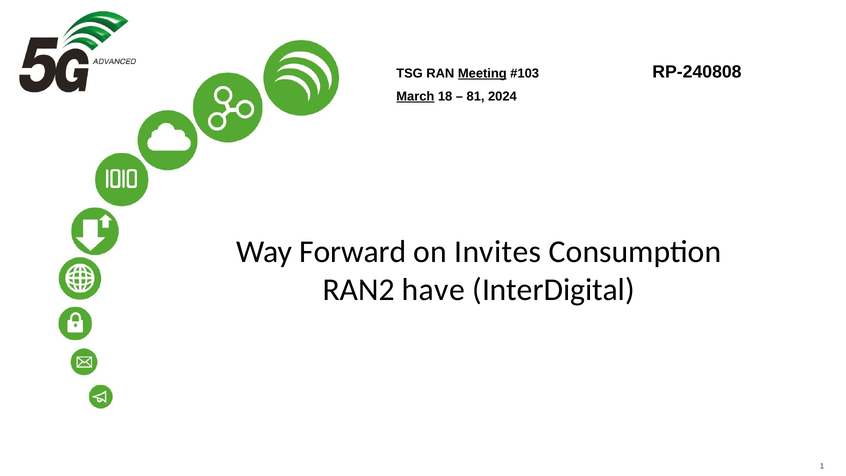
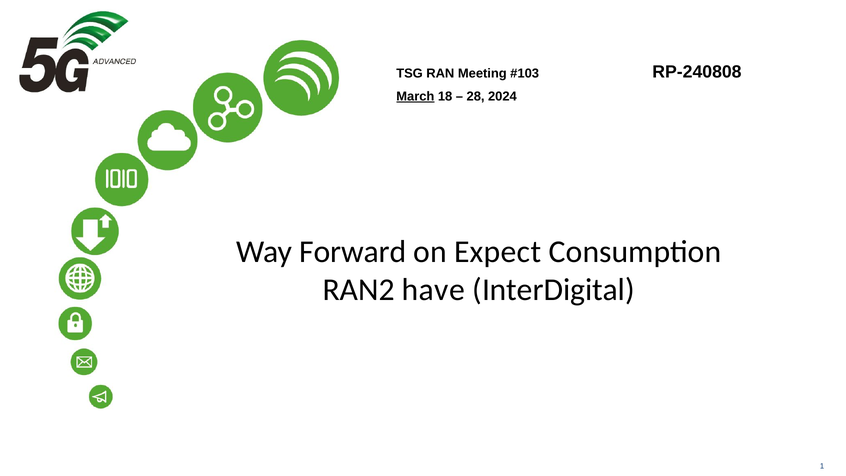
Meeting underline: present -> none
81: 81 -> 28
Invites: Invites -> Expect
